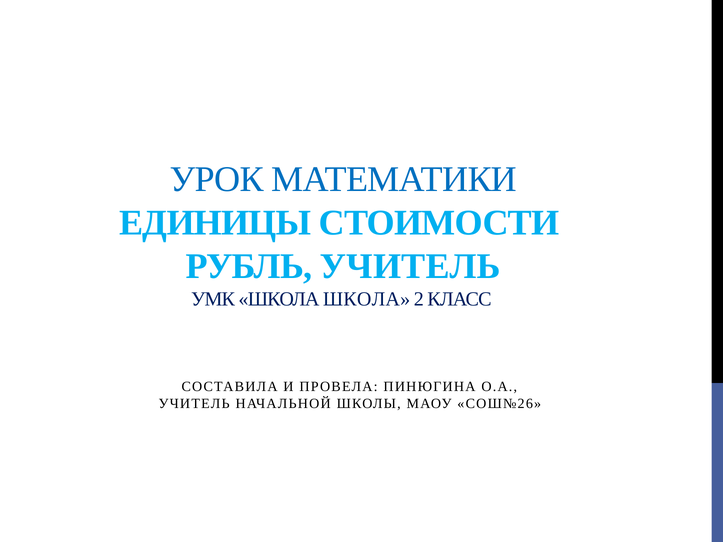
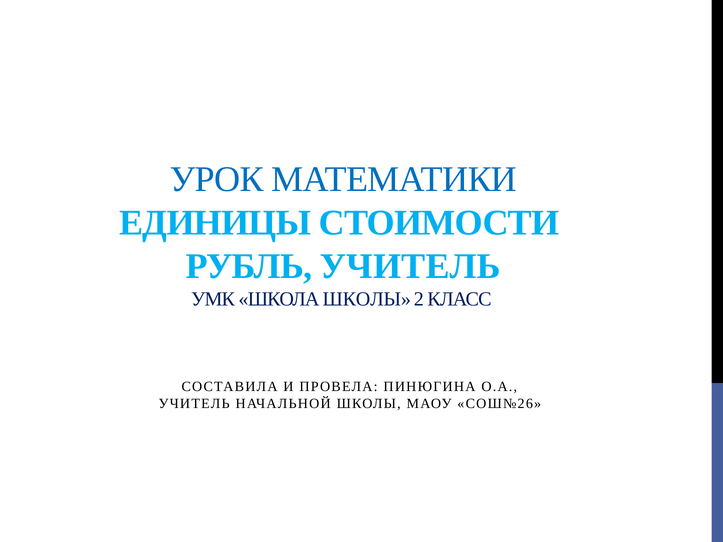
ШКОЛА ШКОЛА: ШКОЛА -> ШКОЛЫ
